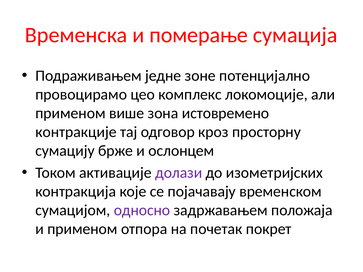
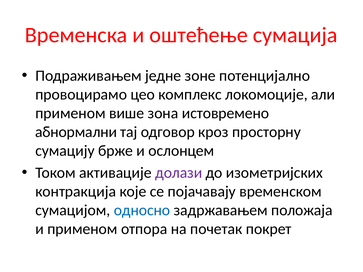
померање: померање -> оштећење
контракције: контракције -> абнормални
односно colour: purple -> blue
